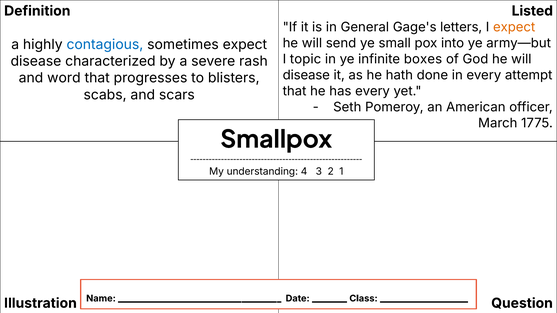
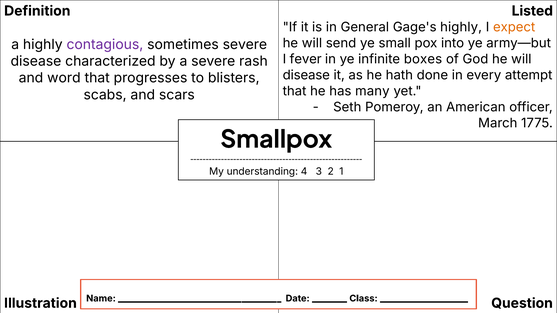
Gage's letters: letters -> highly
contagious colour: blue -> purple
sometimes expect: expect -> severe
topic: topic -> fever
has every: every -> many
